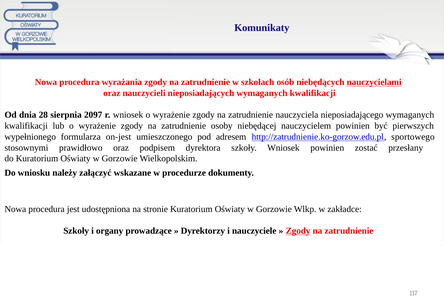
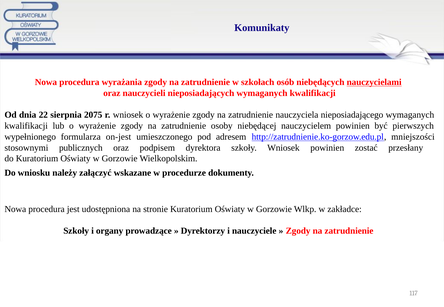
28: 28 -> 22
2097: 2097 -> 2075
sportowego: sportowego -> mniejszości
prawidłowo: prawidłowo -> publicznych
Zgody at (298, 231) underline: present -> none
